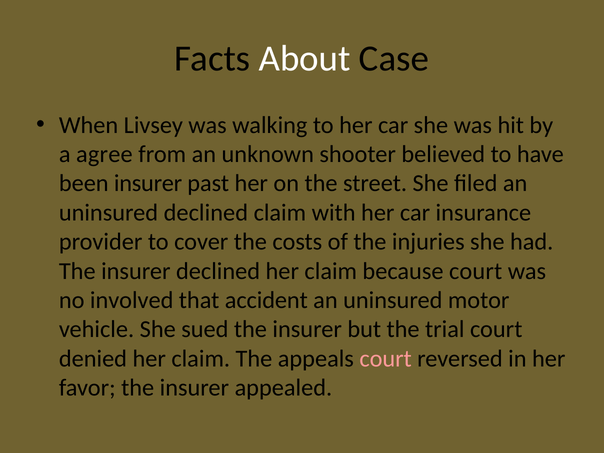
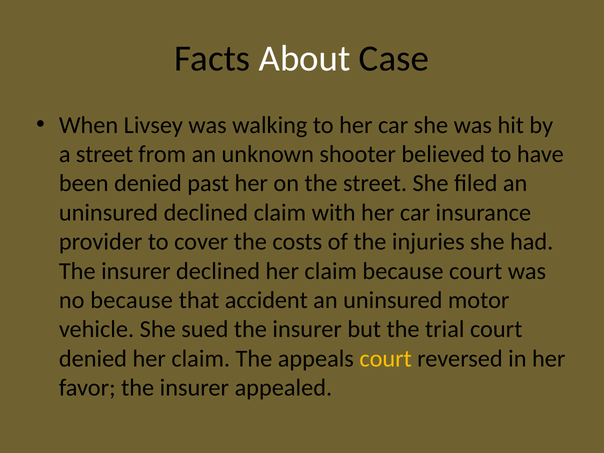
a agree: agree -> street
been insurer: insurer -> denied
no involved: involved -> because
court at (386, 359) colour: pink -> yellow
